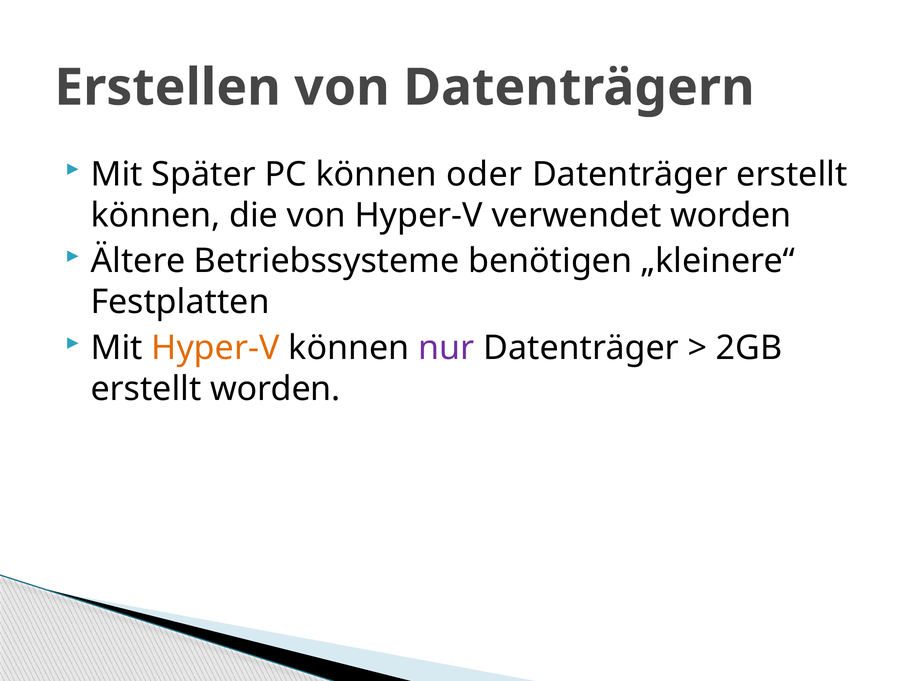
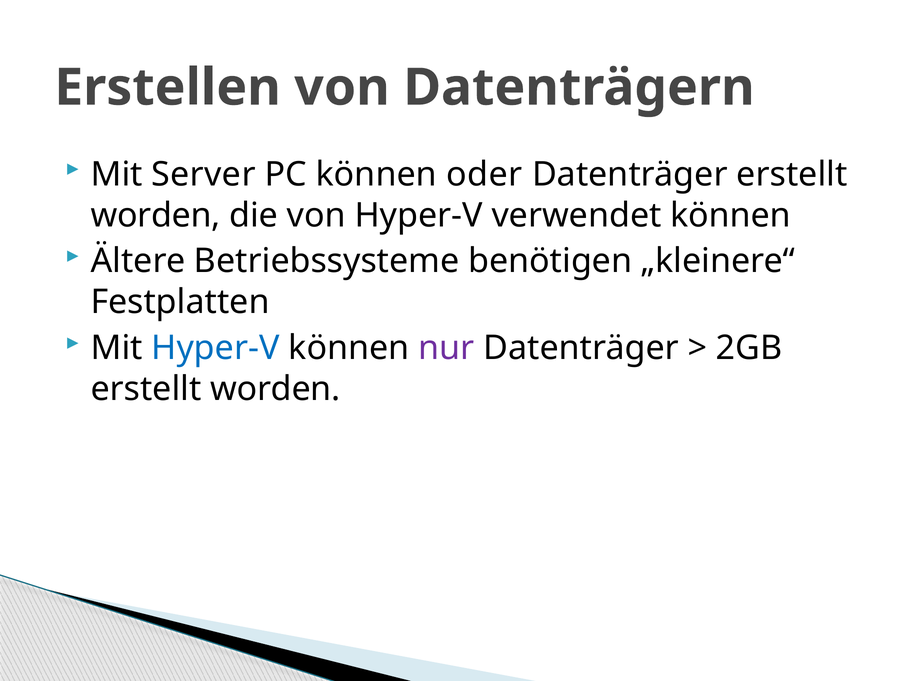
Später: Später -> Server
können at (156, 215): können -> worden
verwendet worden: worden -> können
Hyper-V at (215, 348) colour: orange -> blue
